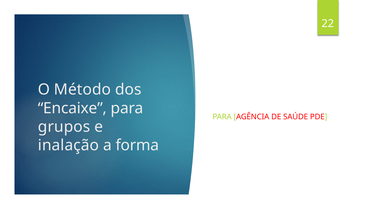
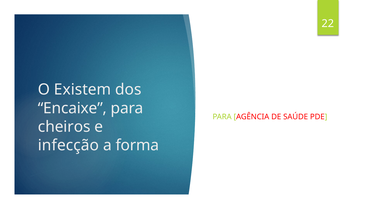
Método: Método -> Existem
grupos: grupos -> cheiros
inalação: inalação -> infecção
